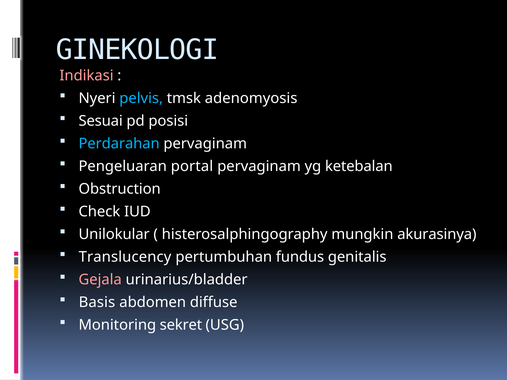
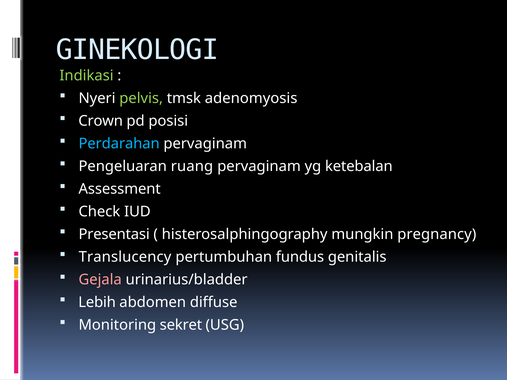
Indikasi colour: pink -> light green
pelvis colour: light blue -> light green
Sesuai: Sesuai -> Crown
portal: portal -> ruang
Obstruction: Obstruction -> Assessment
Unilokular: Unilokular -> Presentasi
akurasinya: akurasinya -> pregnancy
Basis: Basis -> Lebih
